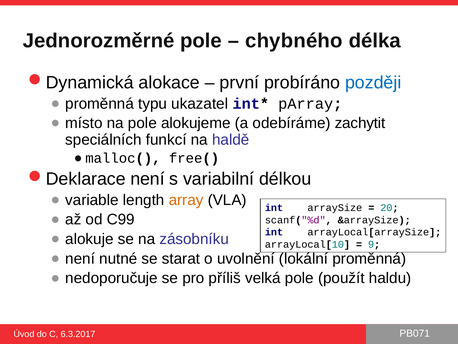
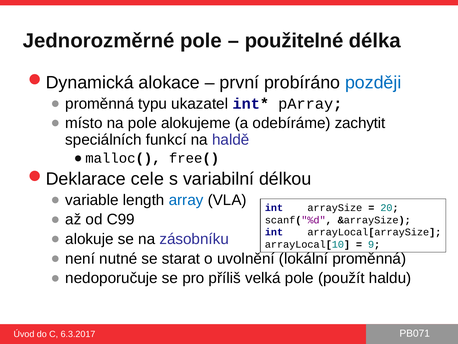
chybného: chybného -> použitelné
není at (148, 179): není -> cele
array colour: orange -> blue
